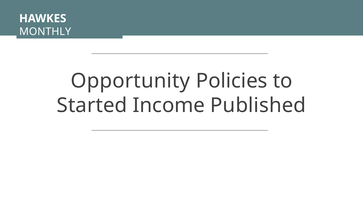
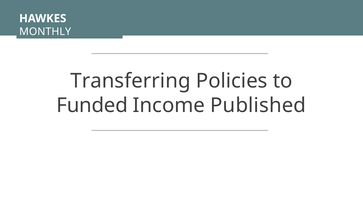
Opportunity: Opportunity -> Transferring
Started: Started -> Funded
